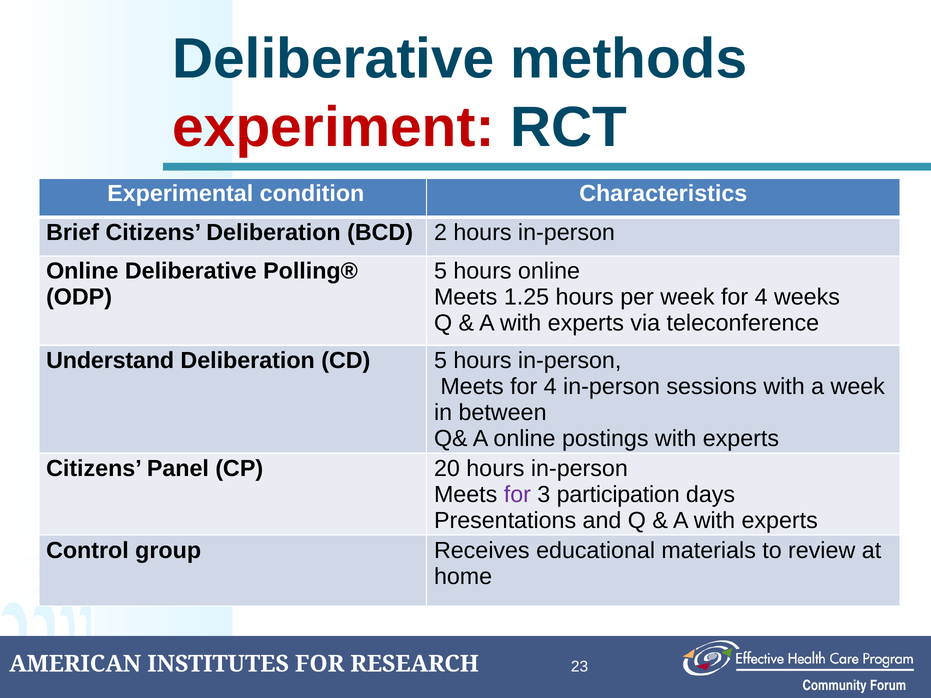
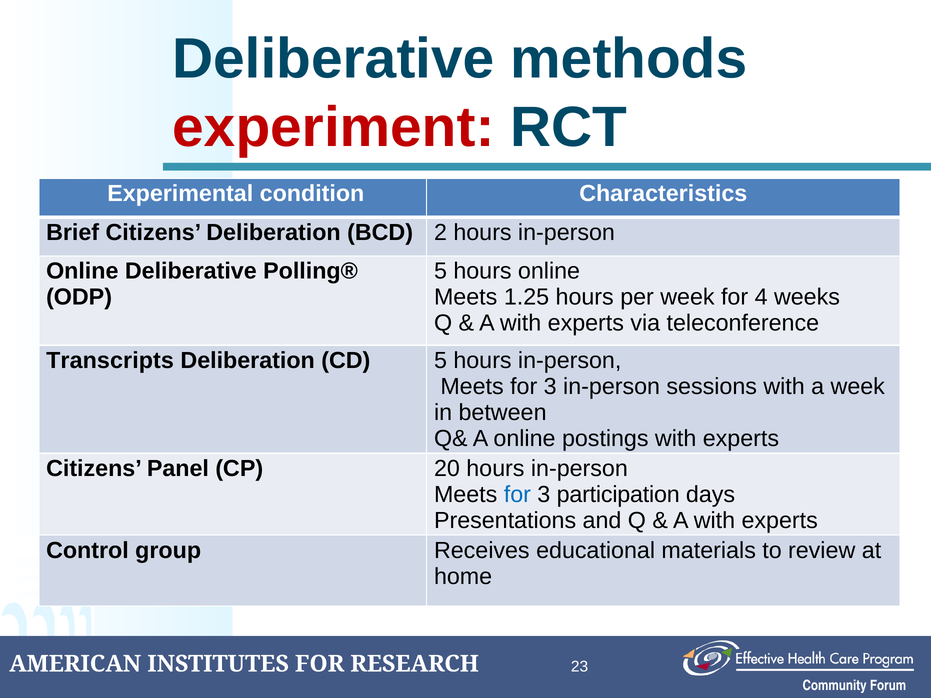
Understand: Understand -> Transcripts
4 at (550, 387): 4 -> 3
for at (517, 495) colour: purple -> blue
